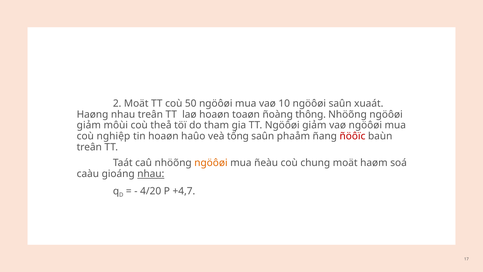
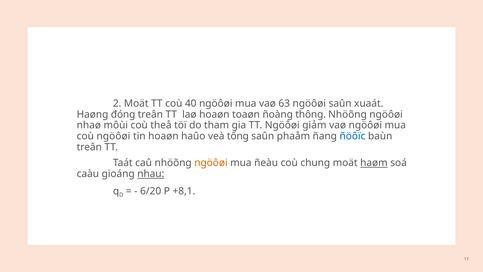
50: 50 -> 40
10: 10 -> 63
Haøng nhau: nhau -> đóng
giảm at (89, 125): giảm -> nhaø
coù nghiệp: nghiệp -> ngöôøi
ñöôïc colour: red -> blue
haøm underline: none -> present
4/20: 4/20 -> 6/20
+4,7: +4,7 -> +8,1
